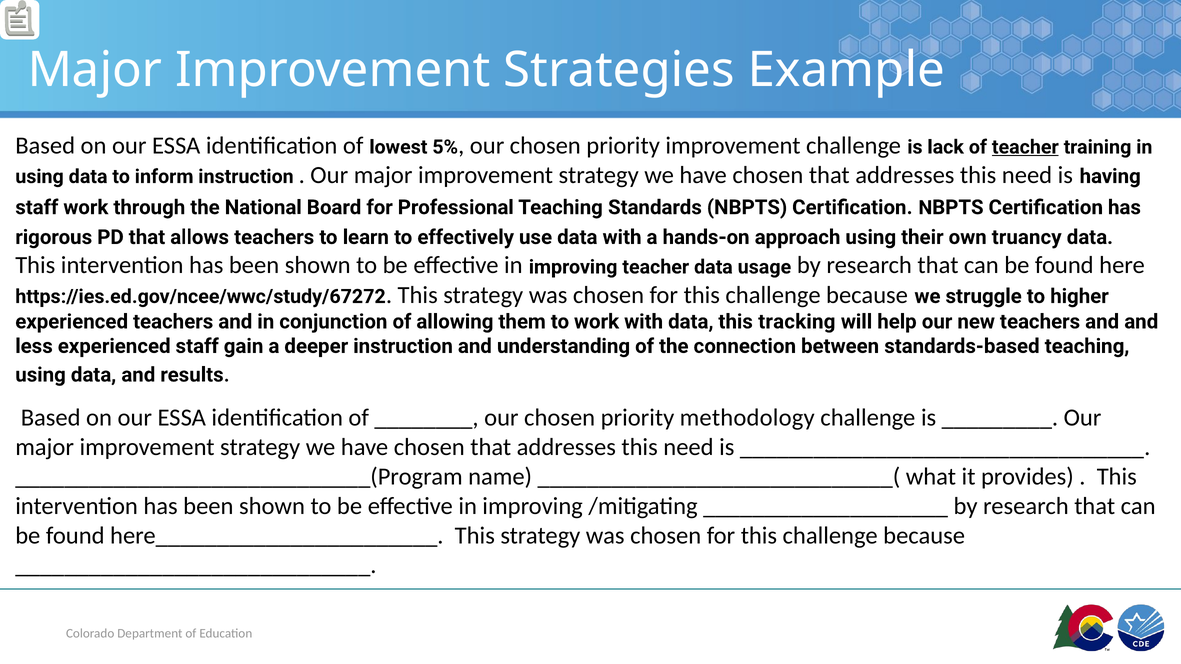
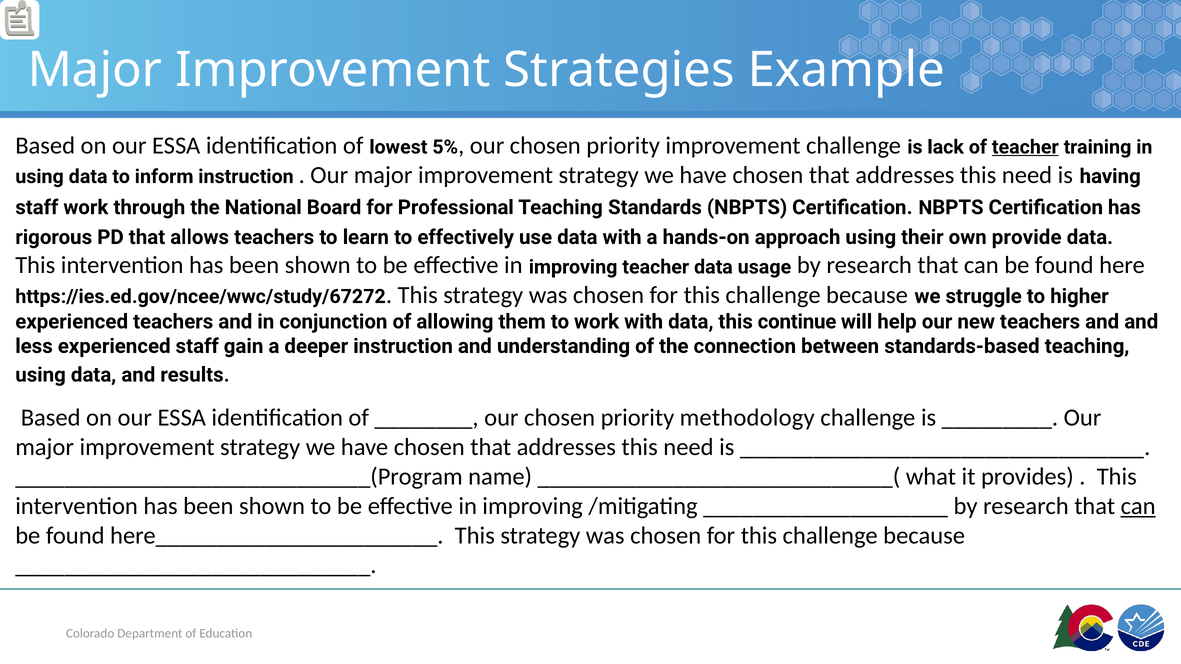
truancy: truancy -> provide
tracking: tracking -> continue
can at (1138, 507) underline: none -> present
